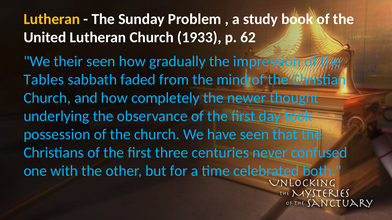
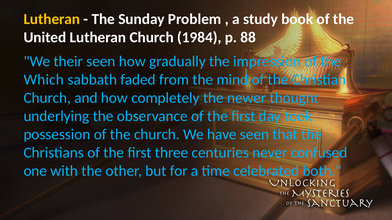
1933: 1933 -> 1984
62: 62 -> 88
Tables: Tables -> Which
